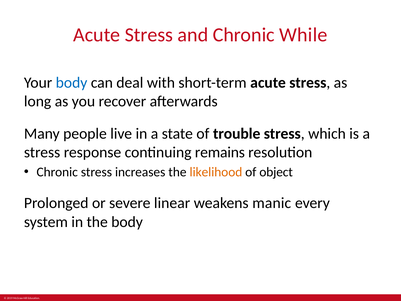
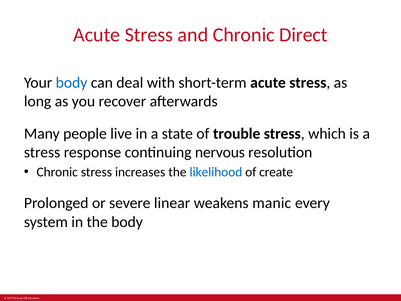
While: While -> Direct
remains: remains -> nervous
likelihood colour: orange -> blue
object: object -> create
